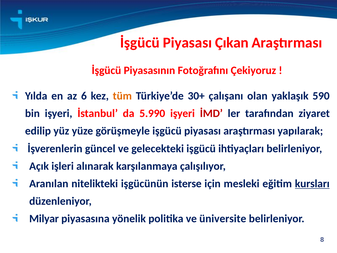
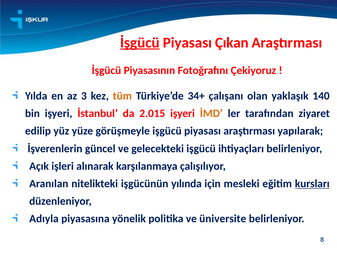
İşgücü at (140, 43) underline: none -> present
6: 6 -> 3
30+: 30+ -> 34+
590: 590 -> 140
5.990: 5.990 -> 2.015
İMD colour: red -> orange
isterse: isterse -> yılında
Milyar: Milyar -> Adıyla
